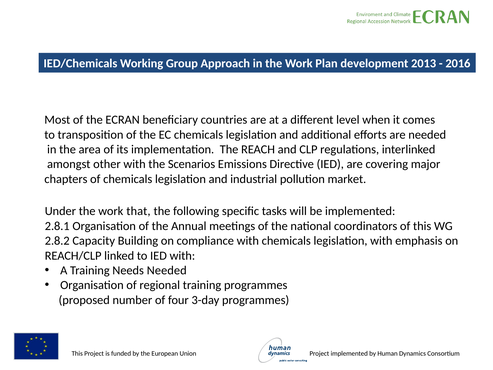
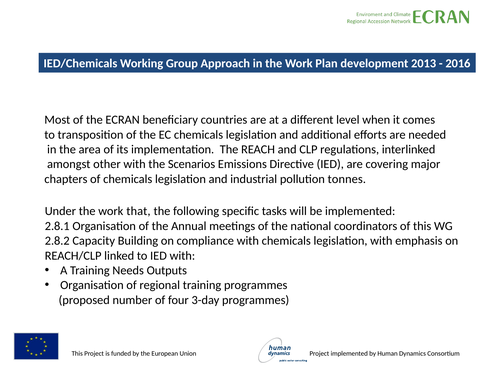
market: market -> tonnes
Needs Needed: Needed -> Outputs
